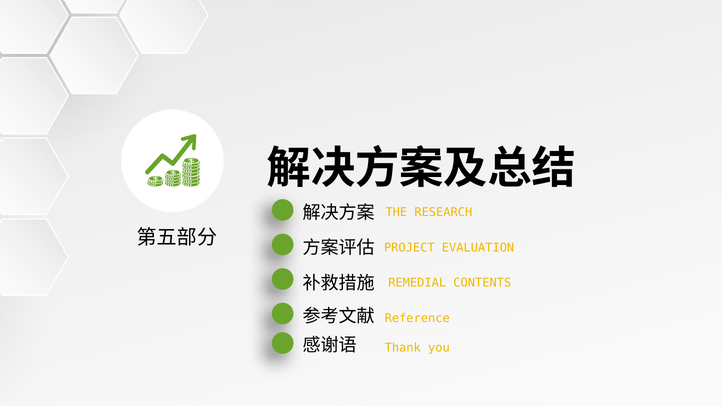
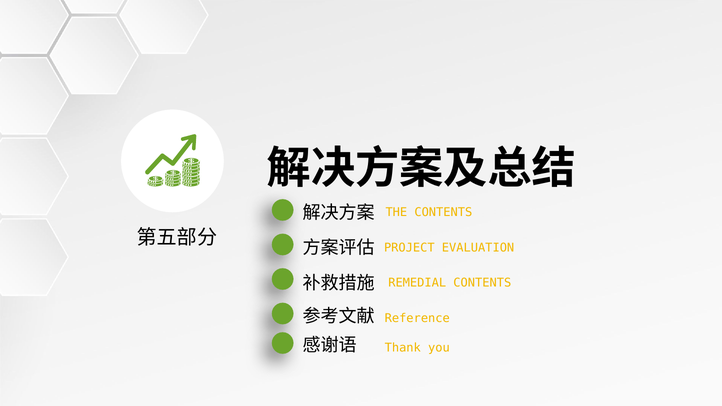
THE RESEARCH: RESEARCH -> CONTENTS
